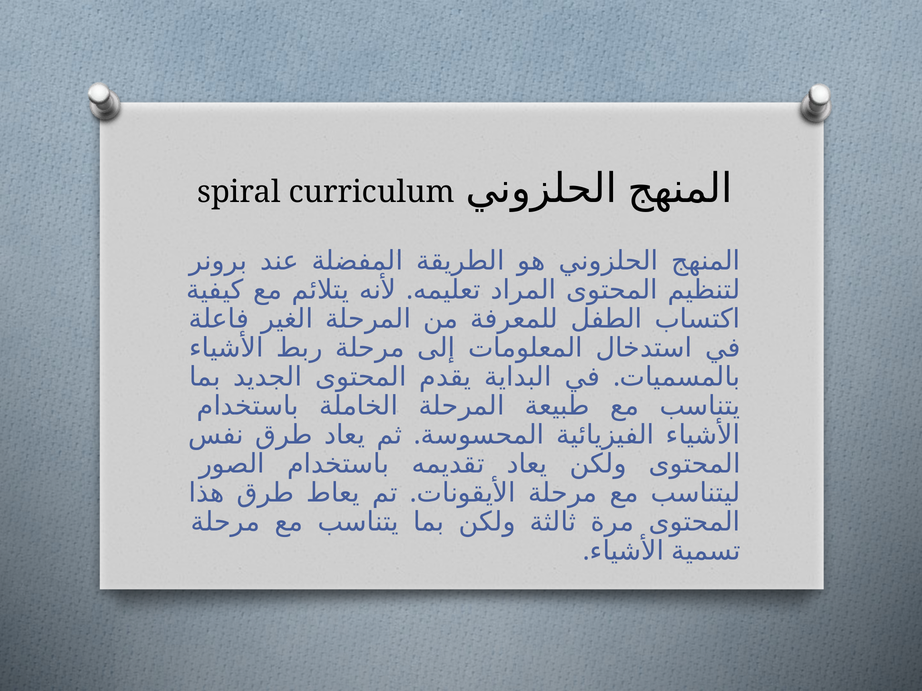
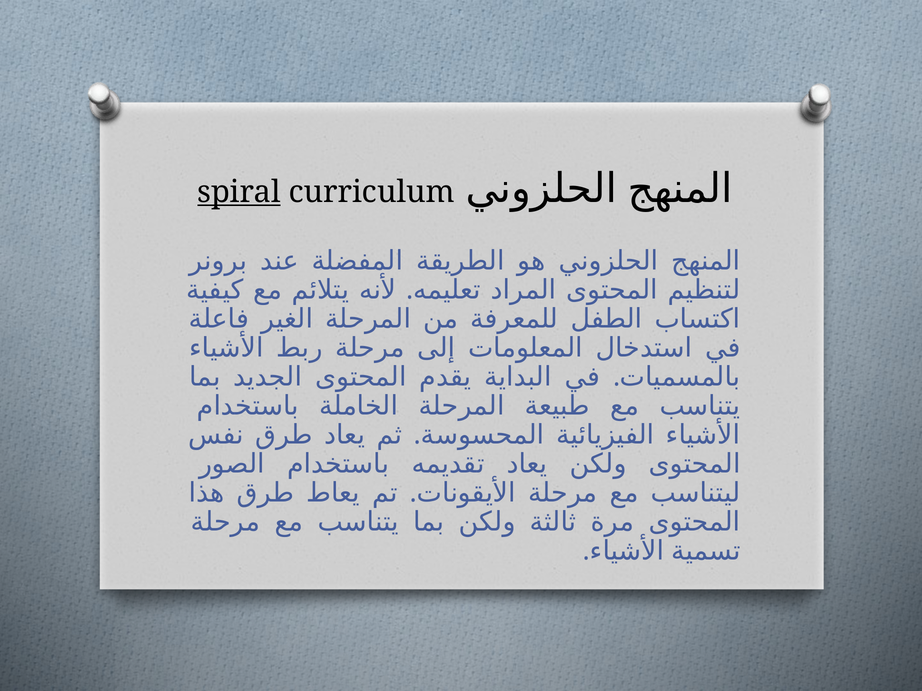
spiral underline: none -> present
